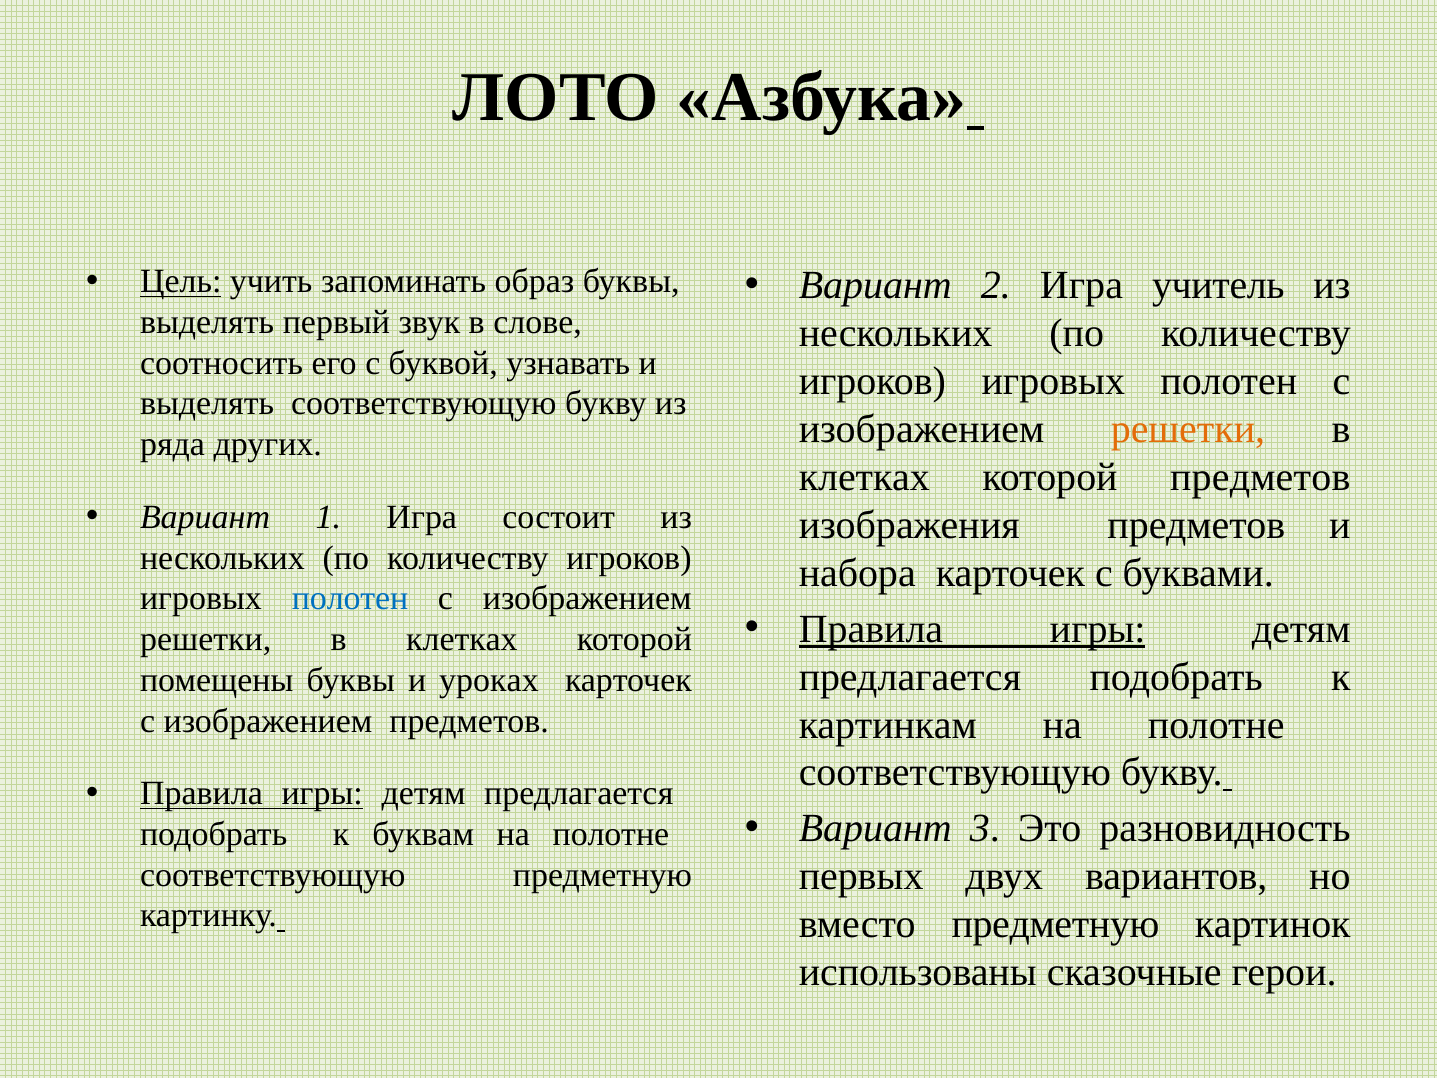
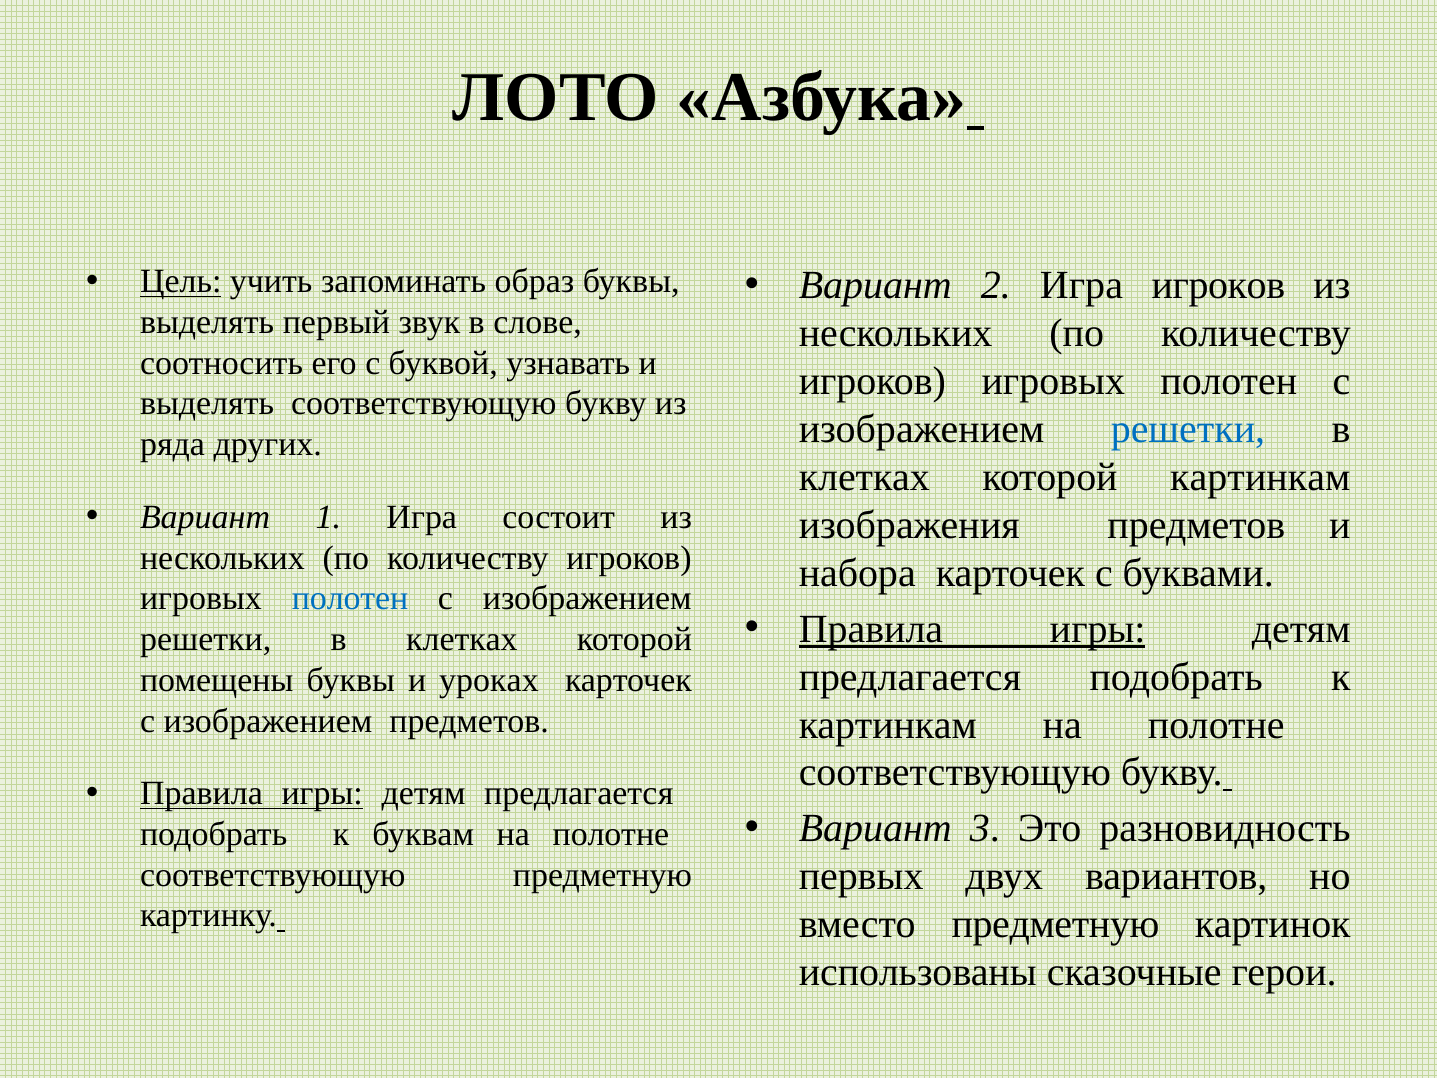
Игра учитель: учитель -> игроков
решетки at (1188, 429) colour: orange -> blue
которой предметов: предметов -> картинкам
